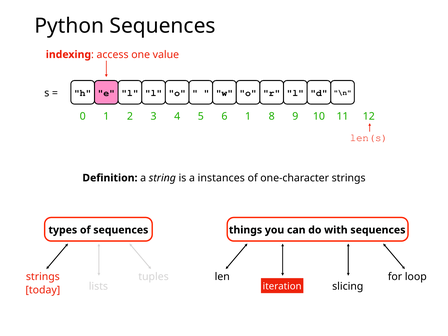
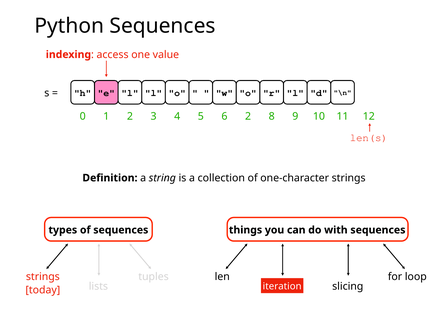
6 1: 1 -> 2
instances: instances -> collection
